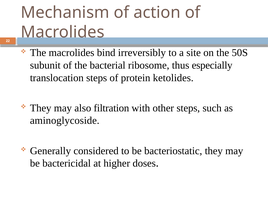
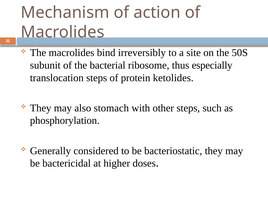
filtration: filtration -> stomach
aminoglycoside: aminoglycoside -> phosphorylation
